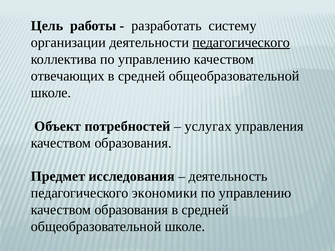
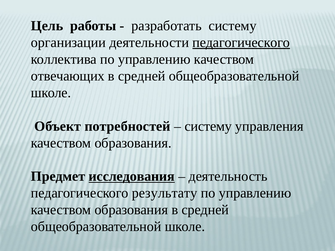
услугах at (208, 126): услугах -> систему
исследования underline: none -> present
экономики: экономики -> результату
